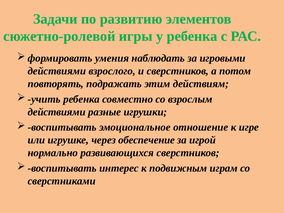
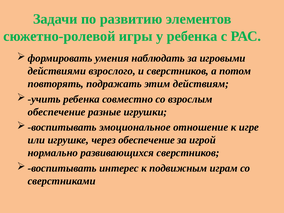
действиями at (57, 112): действиями -> обеспечение
